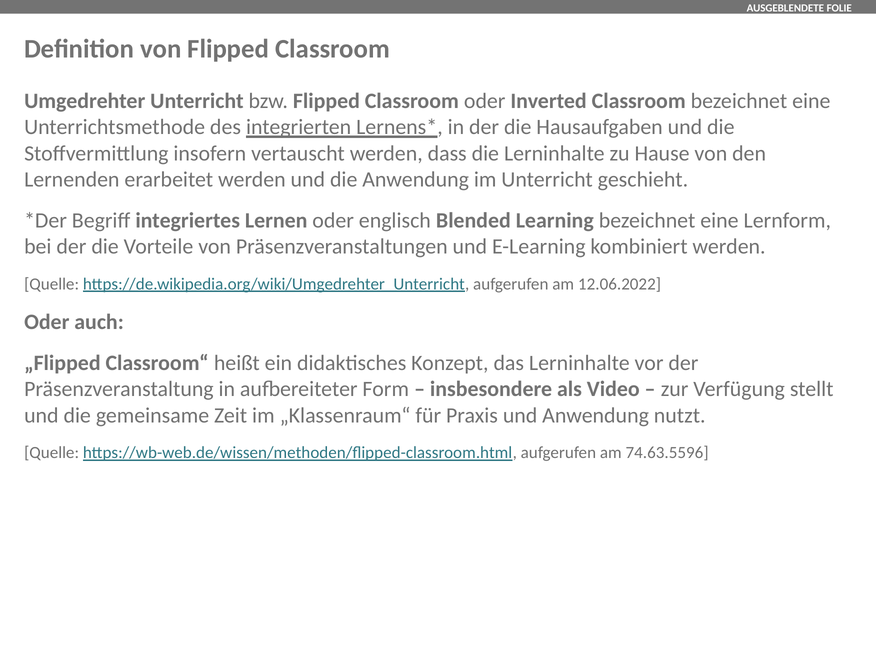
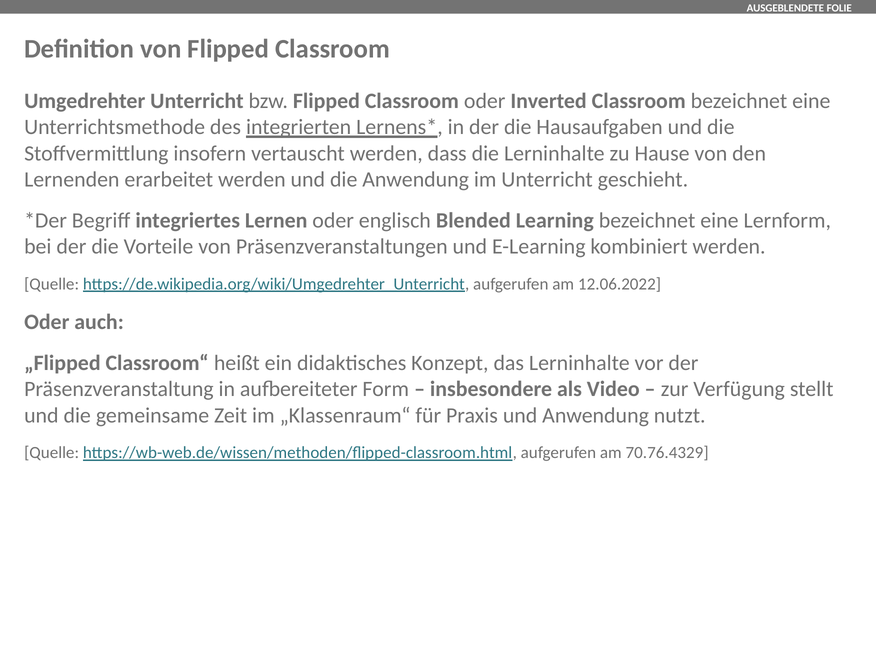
74.63.5596: 74.63.5596 -> 70.76.4329
